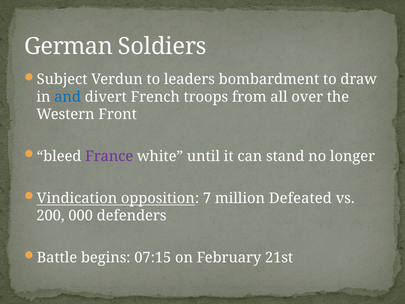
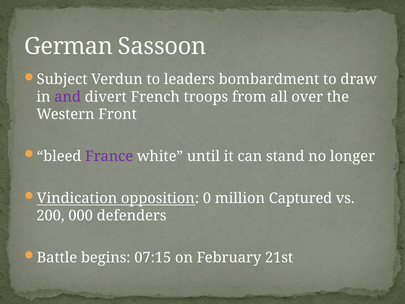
Soldiers: Soldiers -> Sassoon
and colour: blue -> purple
7: 7 -> 0
Defeated: Defeated -> Captured
